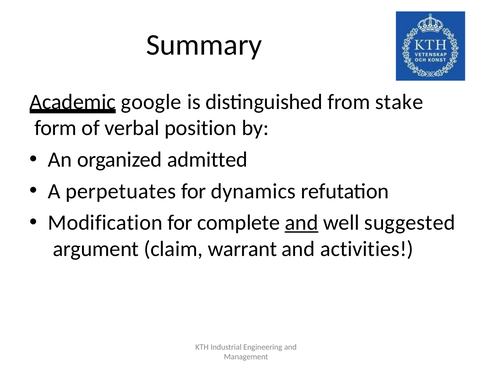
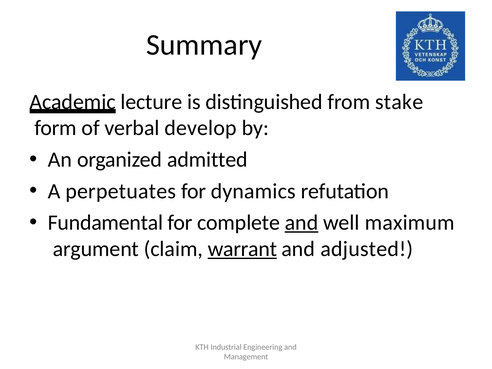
google: google -> lecture
position: position -> develop
Modification: Modification -> Fundamental
suggested: suggested -> maximum
warrant underline: none -> present
activities: activities -> adjusted
